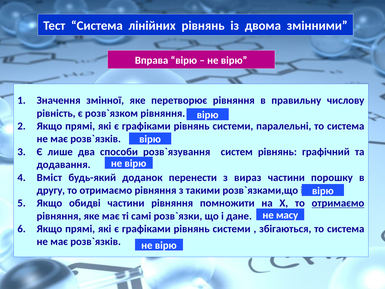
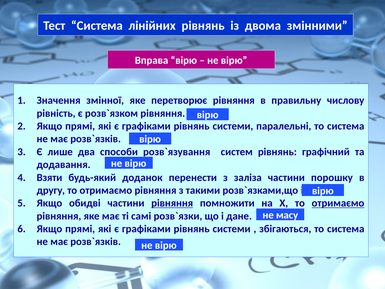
Вміст: Вміст -> Взяти
вираз: вираз -> заліза
рівняння at (172, 203) underline: none -> present
